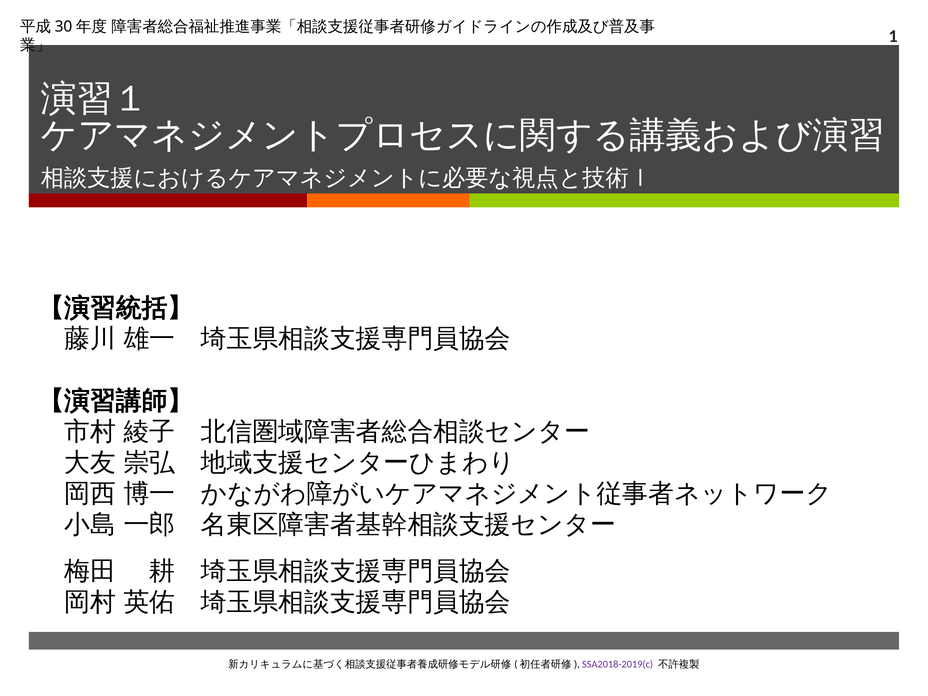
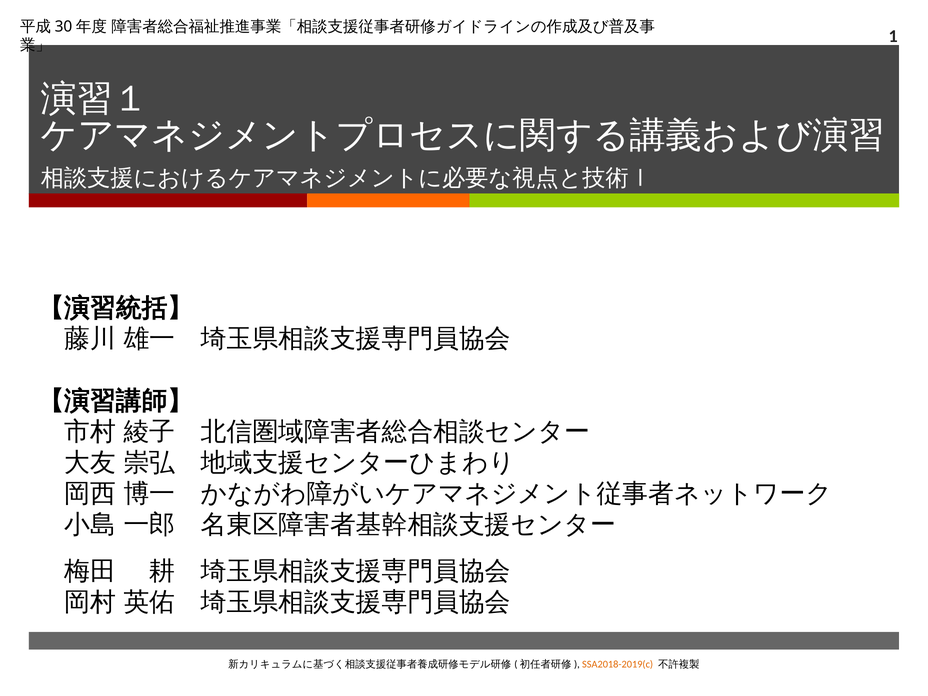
SSA2018-2019(c colour: purple -> orange
